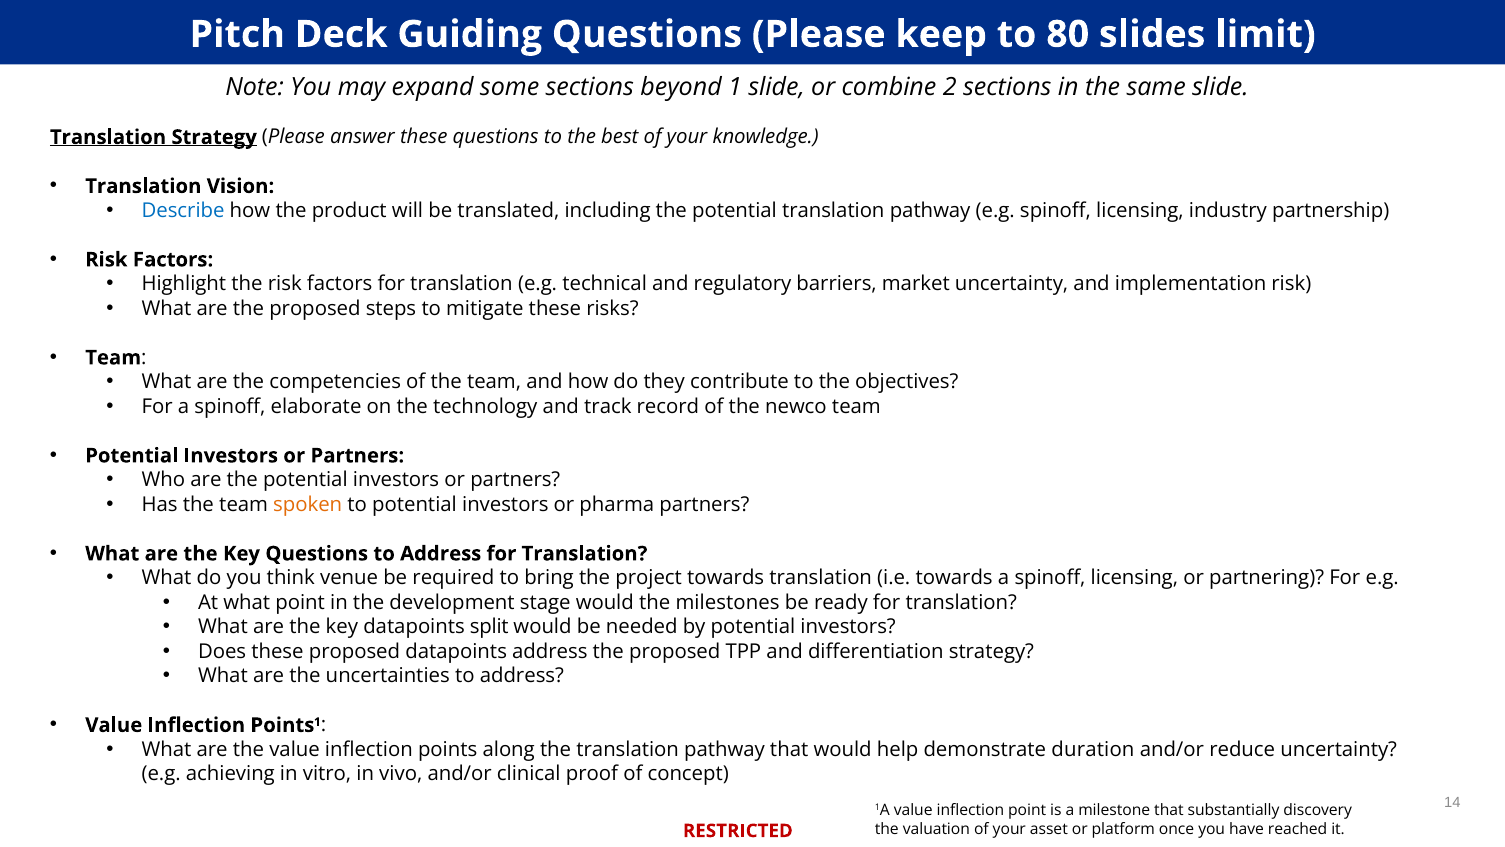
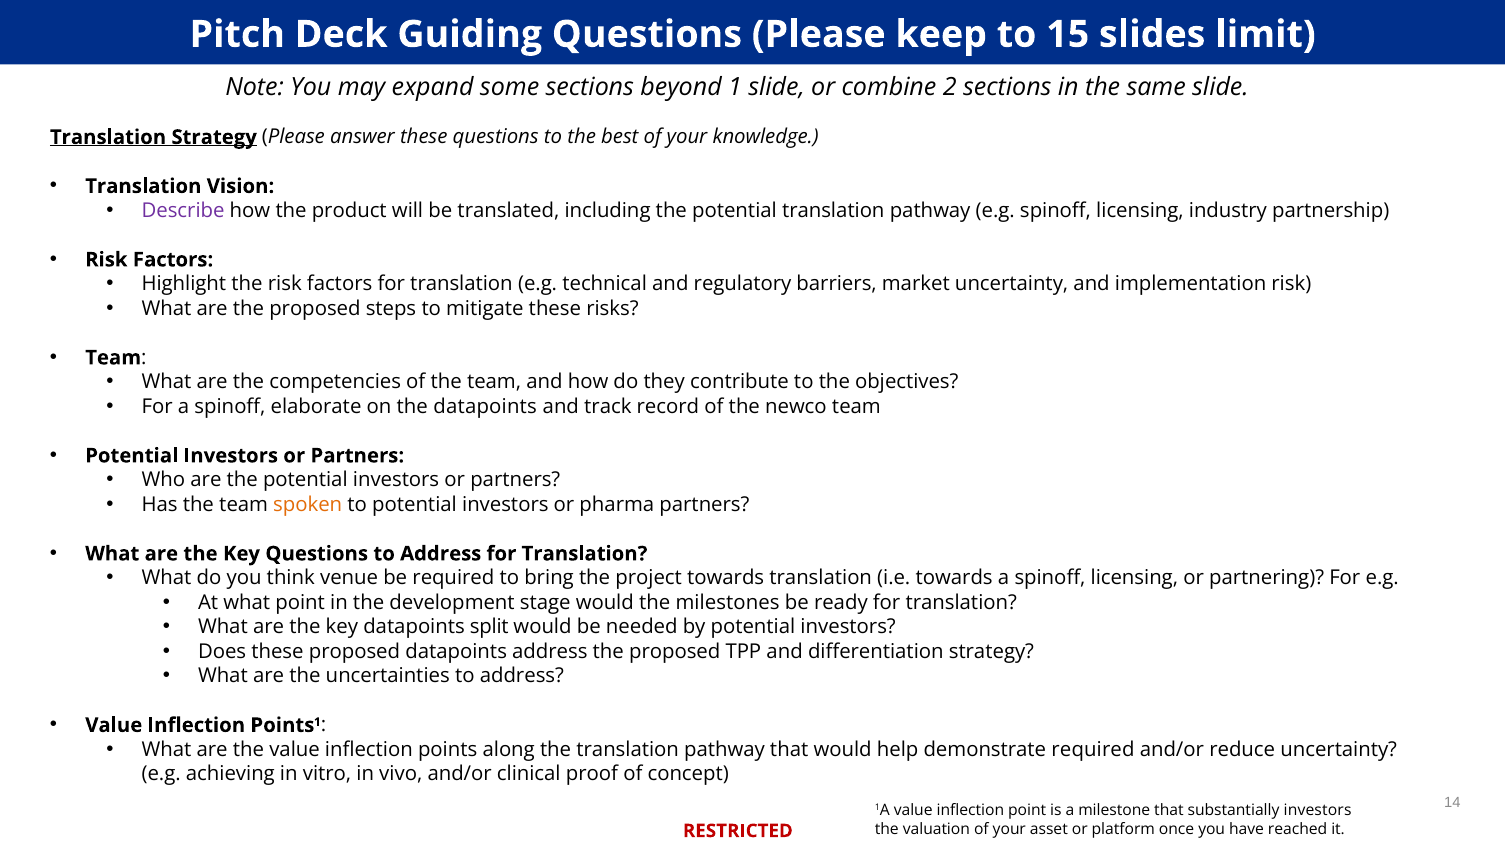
80: 80 -> 15
Describe colour: blue -> purple
the technology: technology -> datapoints
demonstrate duration: duration -> required
substantially discovery: discovery -> investors
